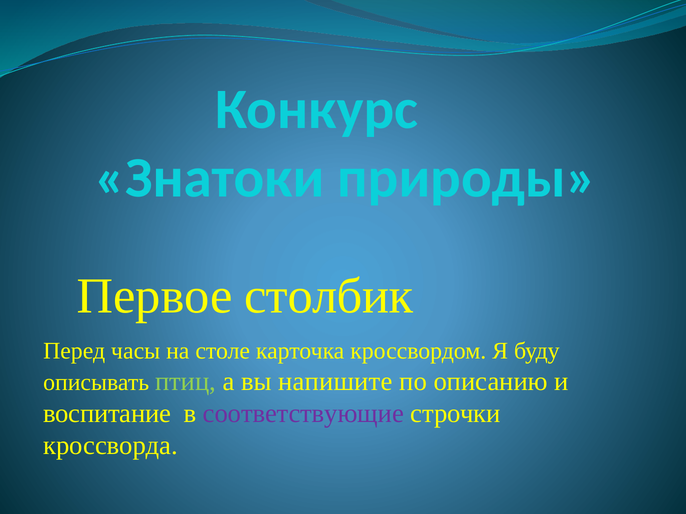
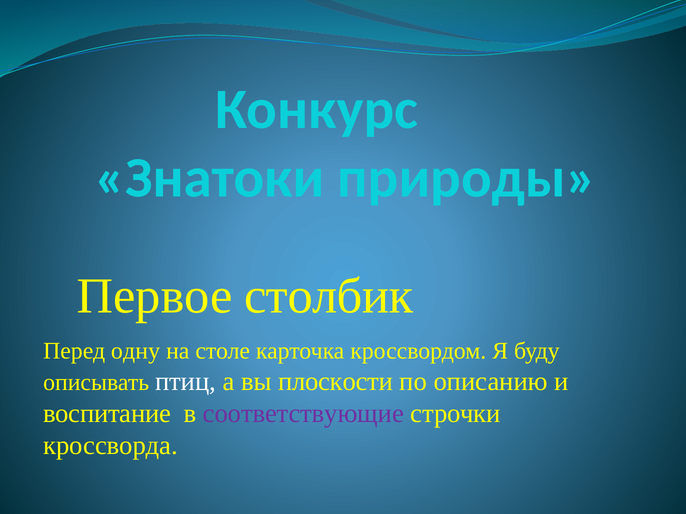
часы: часы -> одну
птиц colour: light green -> white
напишите: напишите -> плоскости
